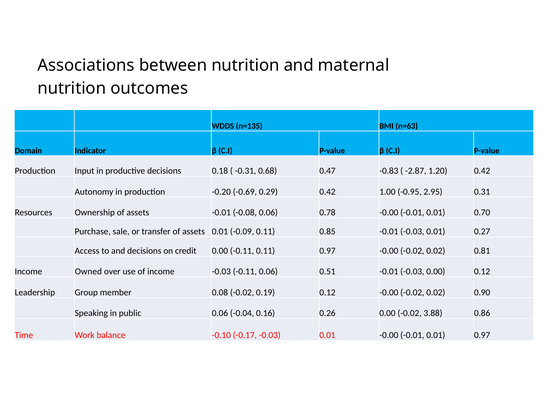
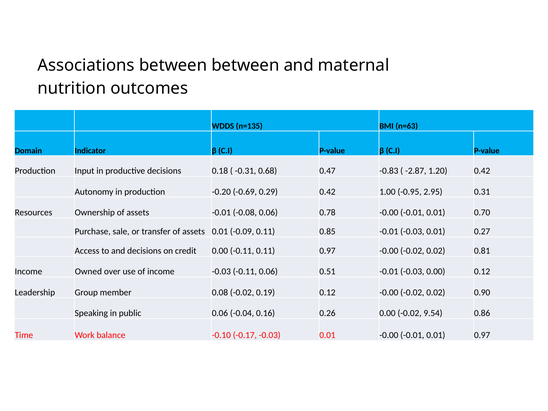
between nutrition: nutrition -> between
3.88: 3.88 -> 9.54
